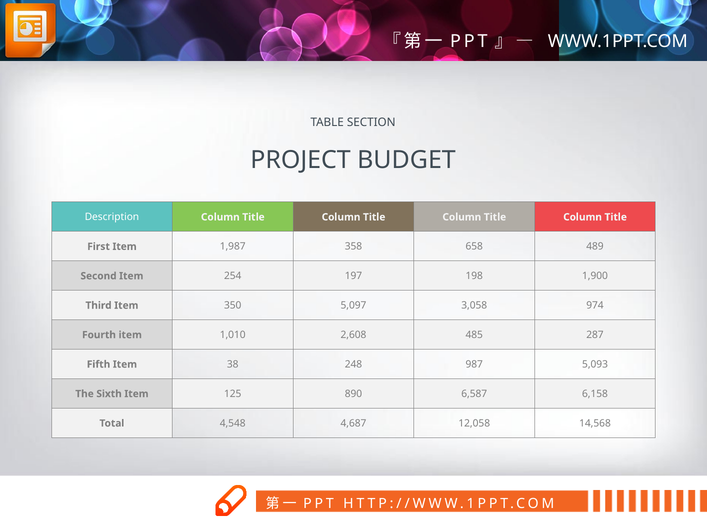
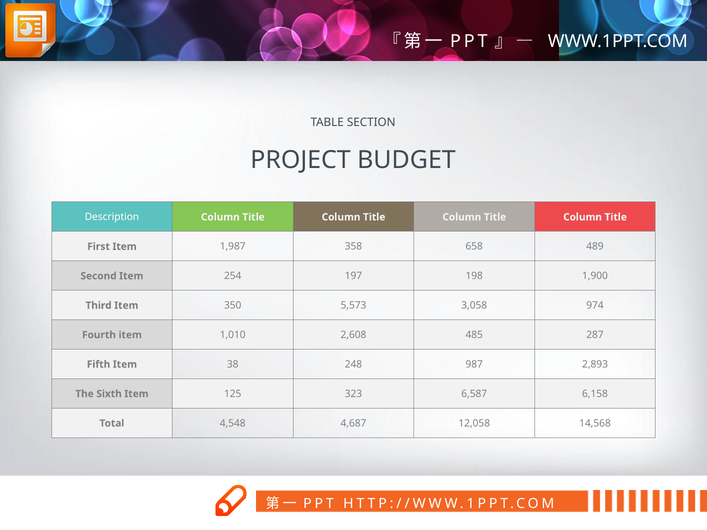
5,097: 5,097 -> 5,573
5,093: 5,093 -> 2,893
890: 890 -> 323
